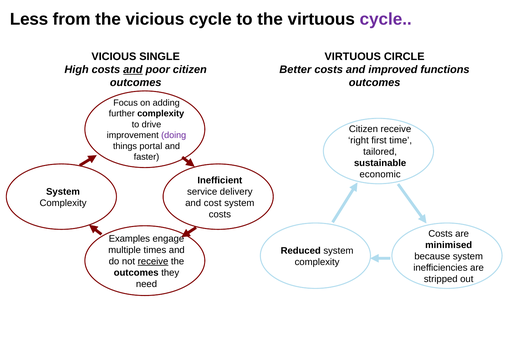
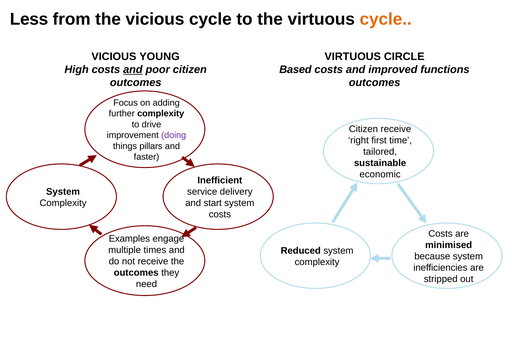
cycle at (386, 19) colour: purple -> orange
SINGLE: SINGLE -> YOUNG
Better: Better -> Based
portal: portal -> pillars
cost: cost -> start
receive at (153, 262) underline: present -> none
